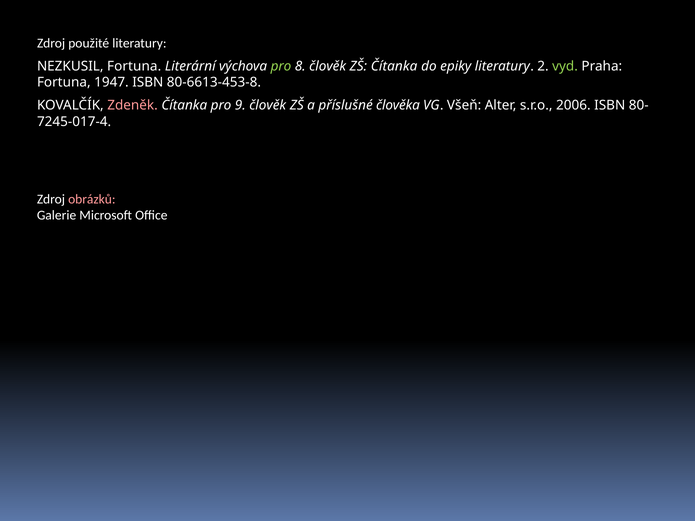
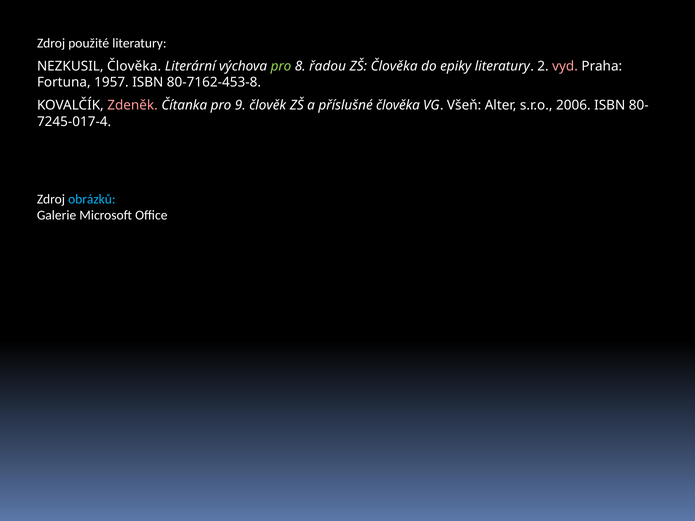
NEZKUSIL Fortuna: Fortuna -> Člověka
8 člověk: člověk -> řadou
ZŠ Čítanka: Čítanka -> Člověka
vyd colour: light green -> pink
1947: 1947 -> 1957
80-6613-453-8: 80-6613-453-8 -> 80-7162-453-8
obrázků colour: pink -> light blue
